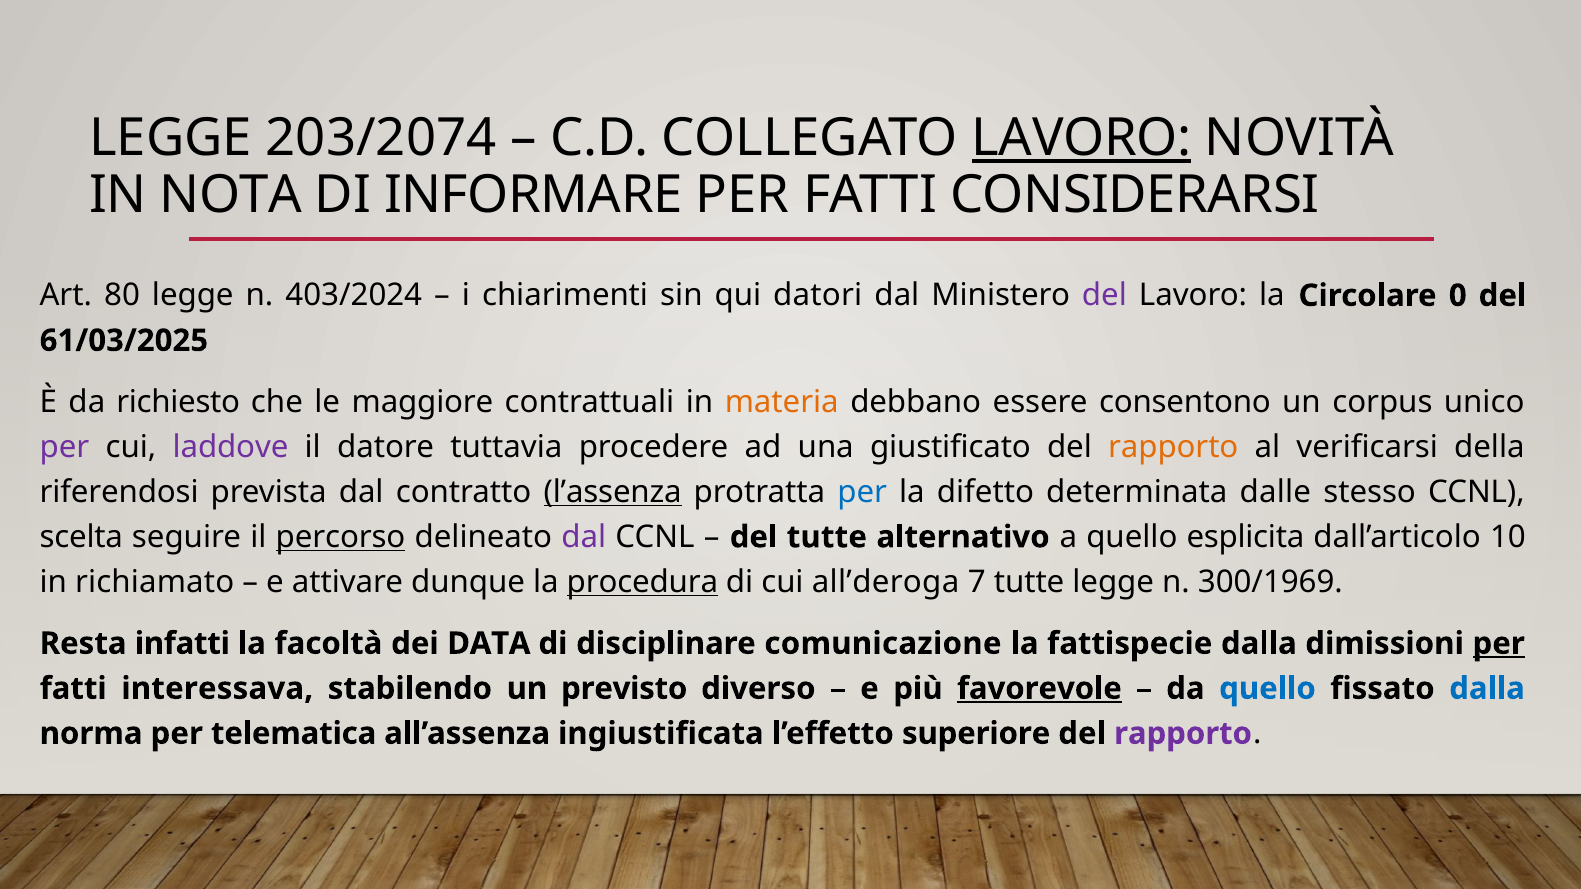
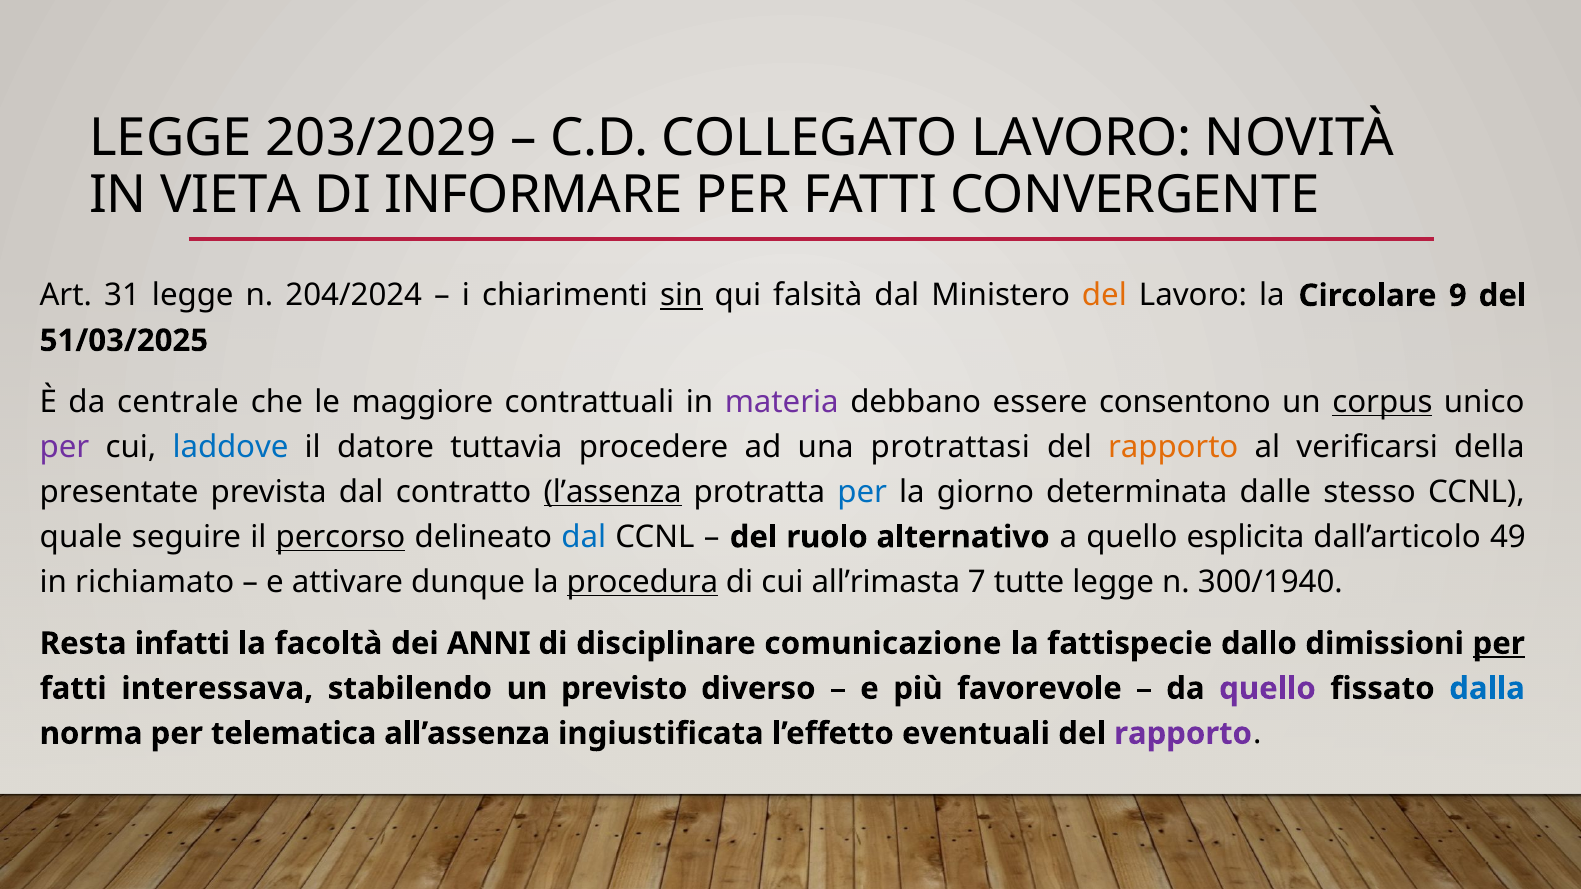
203/2074: 203/2074 -> 203/2029
LAVORO at (1082, 138) underline: present -> none
NOTA: NOTA -> VIETA
CONSIDERARSI: CONSIDERARSI -> CONVERGENTE
80: 80 -> 31
403/2024: 403/2024 -> 204/2024
sin underline: none -> present
datori: datori -> falsità
del at (1104, 296) colour: purple -> orange
0: 0 -> 9
61/03/2025: 61/03/2025 -> 51/03/2025
richiesto: richiesto -> centrale
materia colour: orange -> purple
corpus underline: none -> present
laddove colour: purple -> blue
giustificato: giustificato -> protrattasi
riferendosi: riferendosi -> presentate
difetto: difetto -> giorno
scelta: scelta -> quale
dal at (584, 537) colour: purple -> blue
del tutte: tutte -> ruolo
10: 10 -> 49
all’deroga: all’deroga -> all’rimasta
300/1969: 300/1969 -> 300/1940
DATA: DATA -> ANNI
fattispecie dalla: dalla -> dallo
favorevole underline: present -> none
quello at (1267, 689) colour: blue -> purple
superiore: superiore -> eventuali
